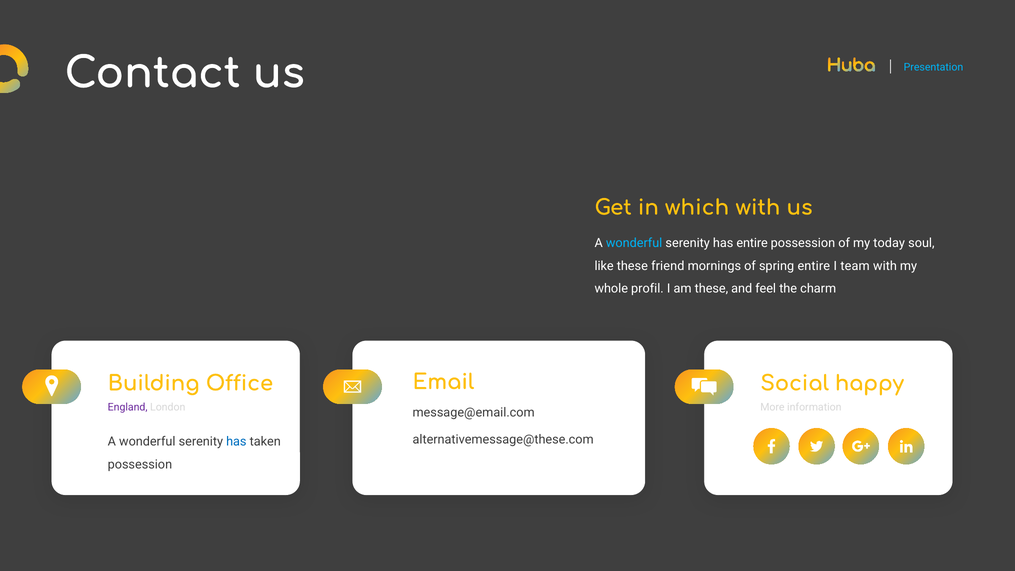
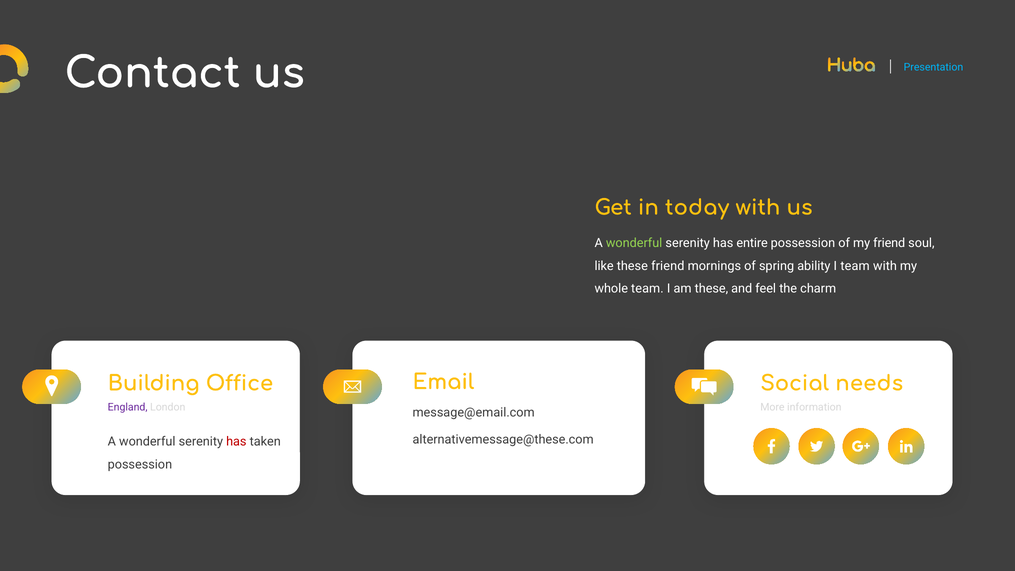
which: which -> today
wonderful at (634, 243) colour: light blue -> light green
my today: today -> friend
spring entire: entire -> ability
whole profil: profil -> team
happy: happy -> needs
has at (236, 441) colour: blue -> red
